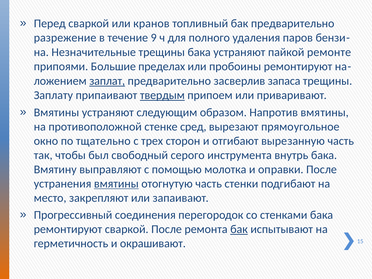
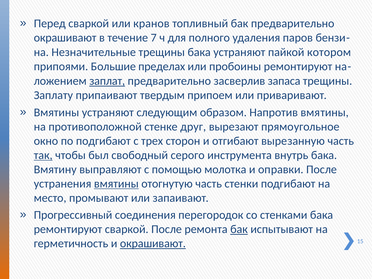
разрежение at (65, 38): разрежение -> окрашивают
9: 9 -> 7
ремонте: ремонте -> котором
твердым underline: present -> none
сред: сред -> друг
по тщательно: тщательно -> подгибают
так underline: none -> present
закрепляют: закрепляют -> промывают
окрашивают at (153, 244) underline: none -> present
